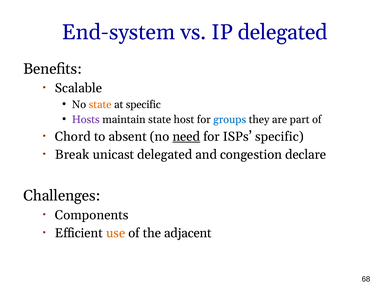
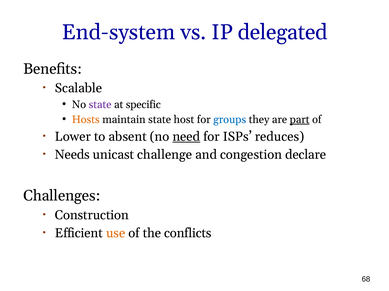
state at (100, 105) colour: orange -> purple
Hosts colour: purple -> orange
part underline: none -> present
Chord: Chord -> Lower
ISPs specific: specific -> reduces
Break: Break -> Needs
unicast delegated: delegated -> challenge
Components: Components -> Construction
adjacent: adjacent -> conflicts
